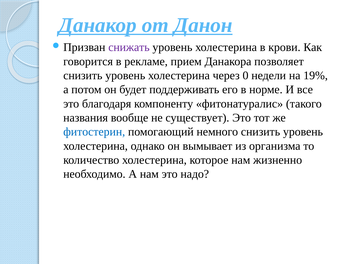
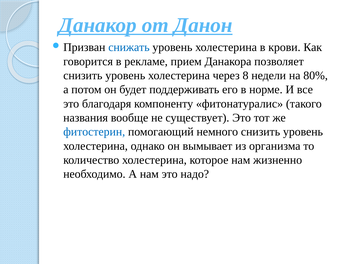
снижать colour: purple -> blue
0: 0 -> 8
19%: 19% -> 80%
